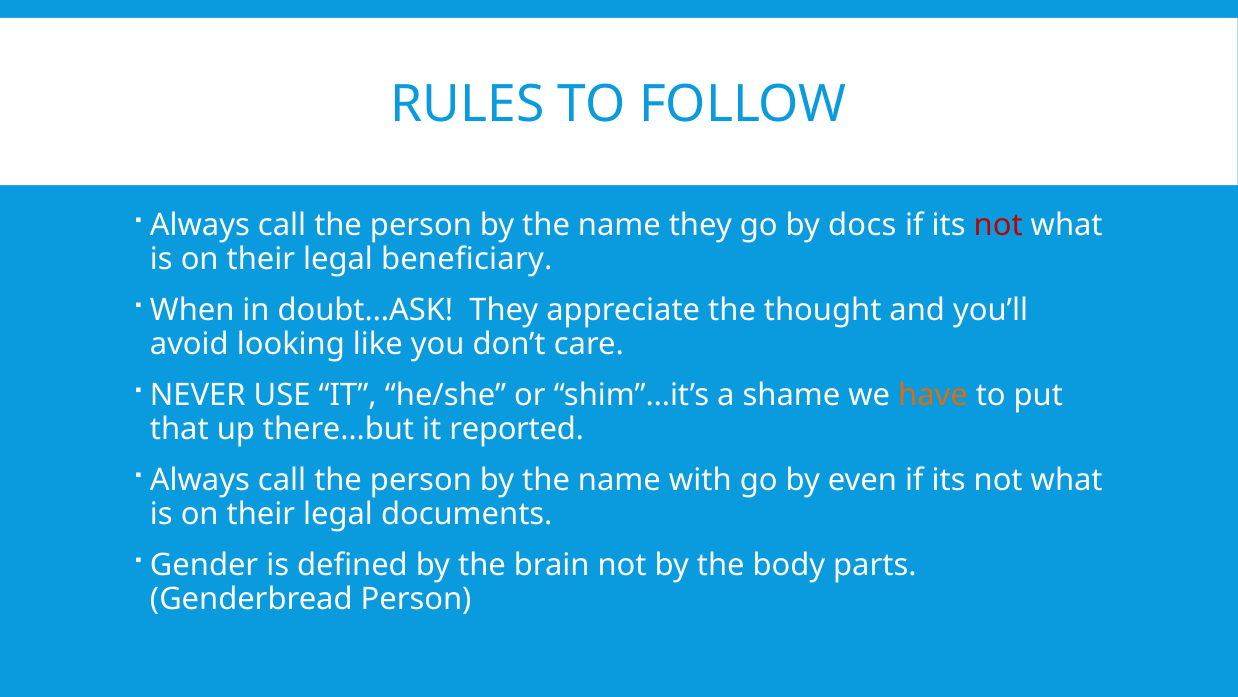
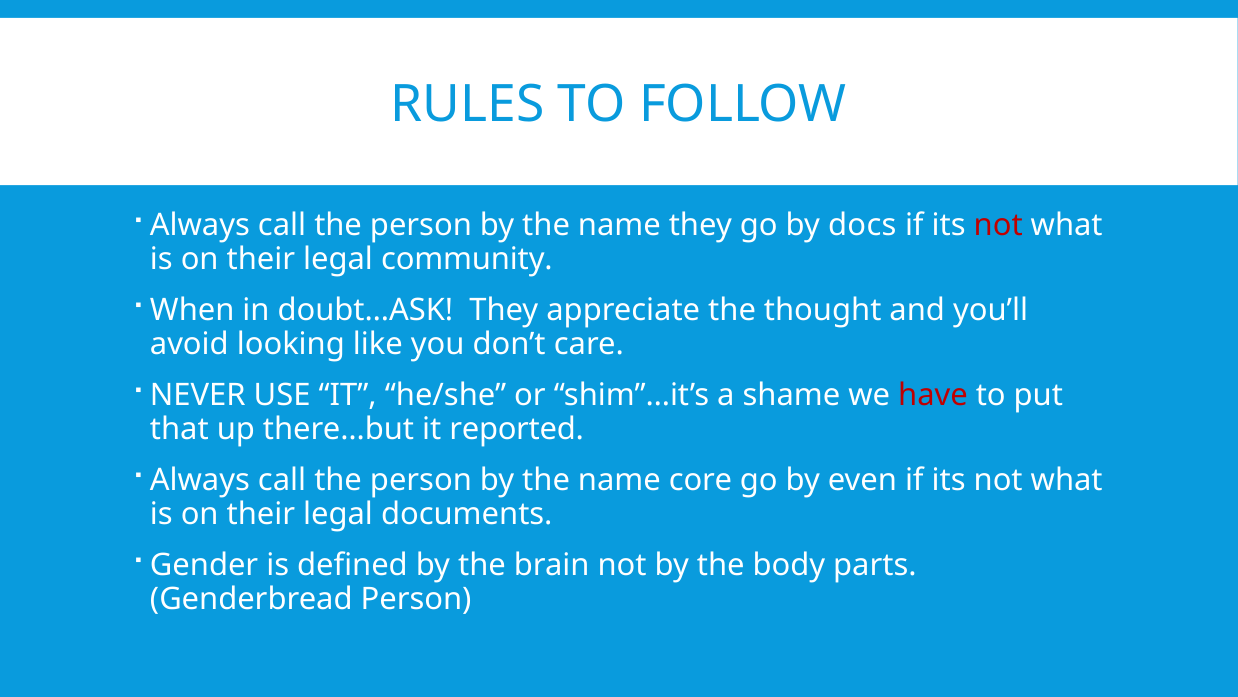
beneficiary: beneficiary -> community
have colour: orange -> red
with: with -> core
